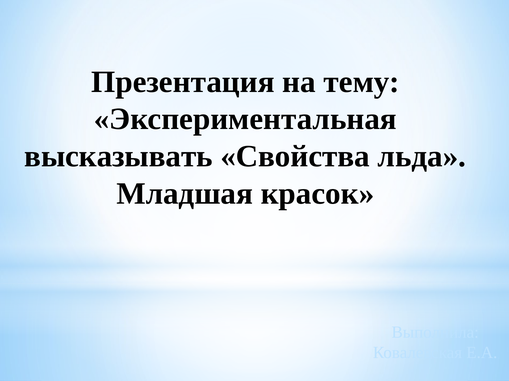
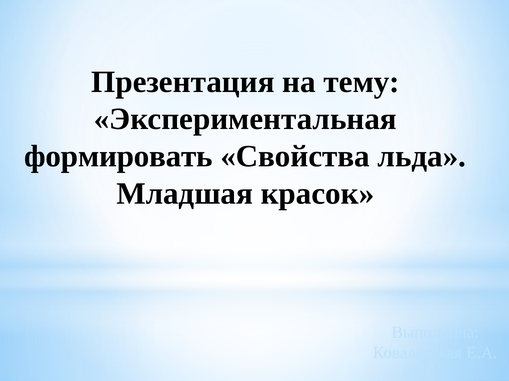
высказывать: высказывать -> формировать
